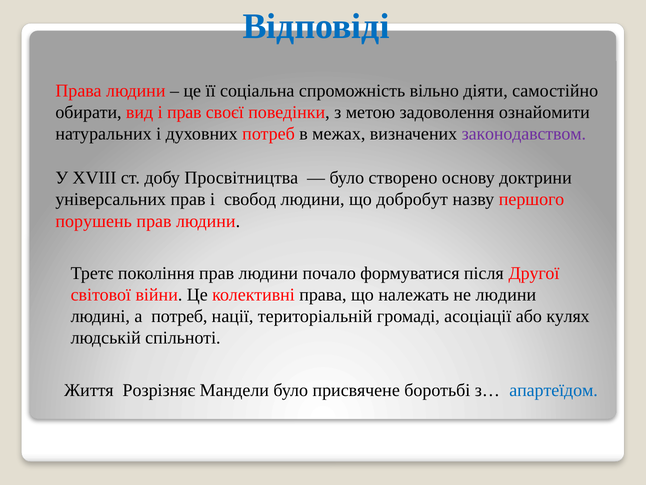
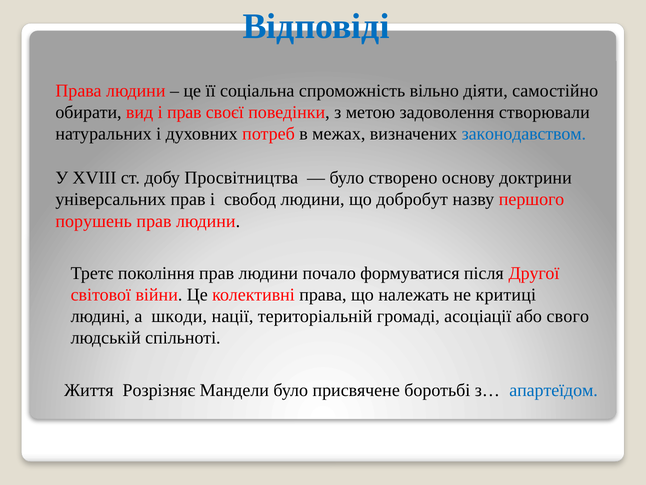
ознайомити: ознайомити -> створювали
законодавством colour: purple -> blue
не людини: людини -> критиці
а потреб: потреб -> шкоди
кулях: кулях -> свого
